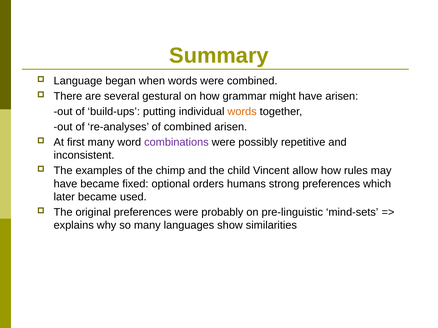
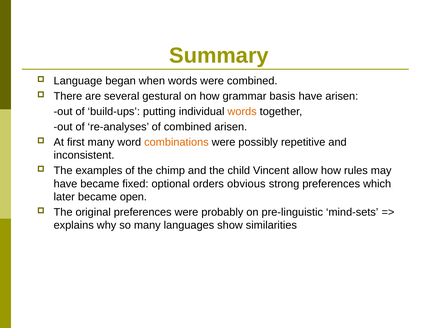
might: might -> basis
combinations colour: purple -> orange
humans: humans -> obvious
used: used -> open
